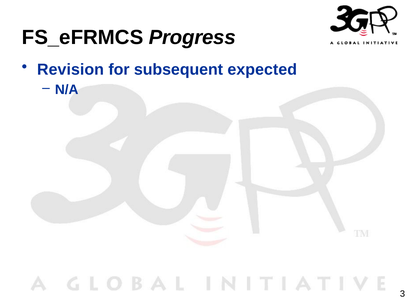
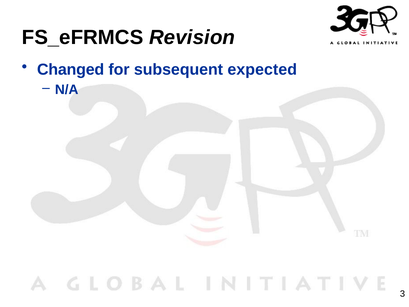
Progress: Progress -> Revision
Revision: Revision -> Changed
